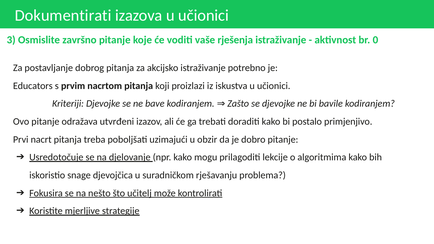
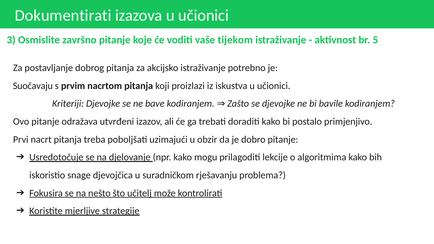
rješenja: rješenja -> tijekom
0: 0 -> 5
Educators: Educators -> Suočavaju
